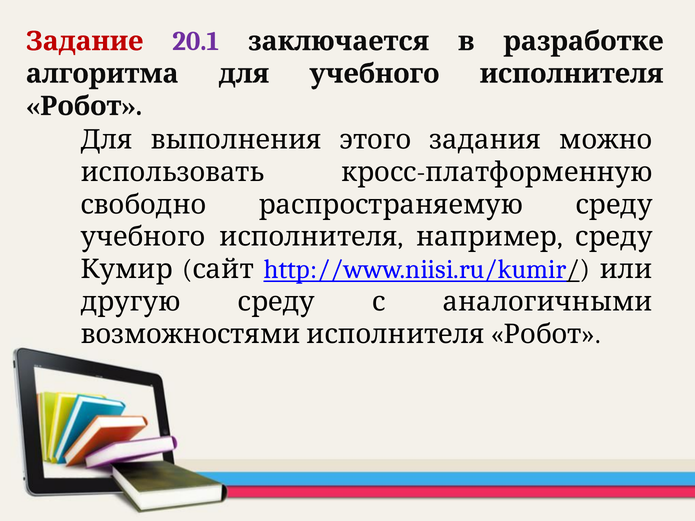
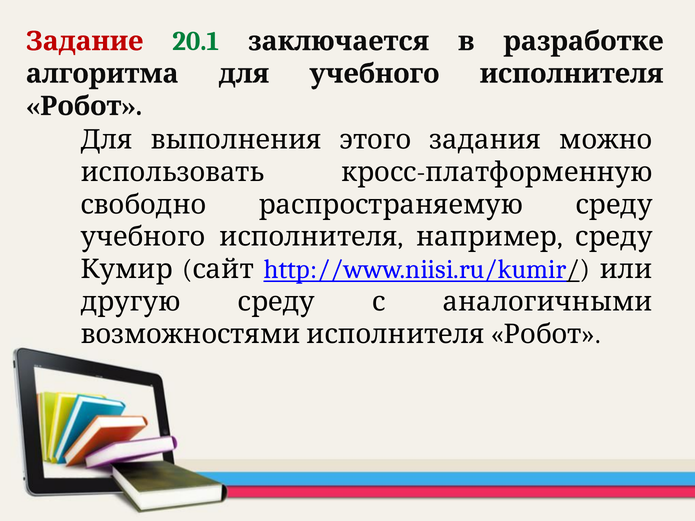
20.1 colour: purple -> green
